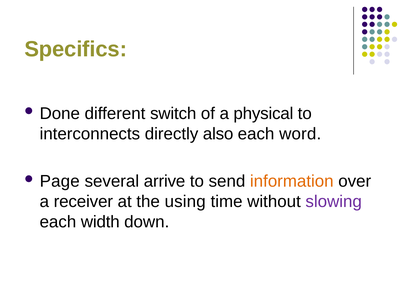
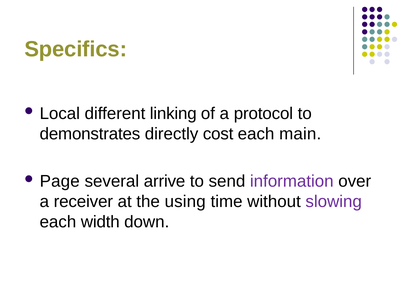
Done: Done -> Local
switch: switch -> linking
physical: physical -> protocol
interconnects: interconnects -> demonstrates
also: also -> cost
word: word -> main
information colour: orange -> purple
